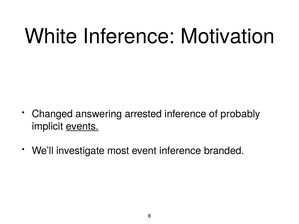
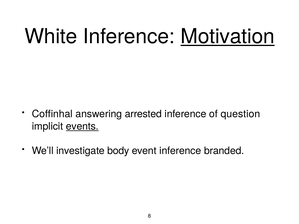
Motivation underline: none -> present
Changed: Changed -> Coffinhal
probably: probably -> question
most: most -> body
